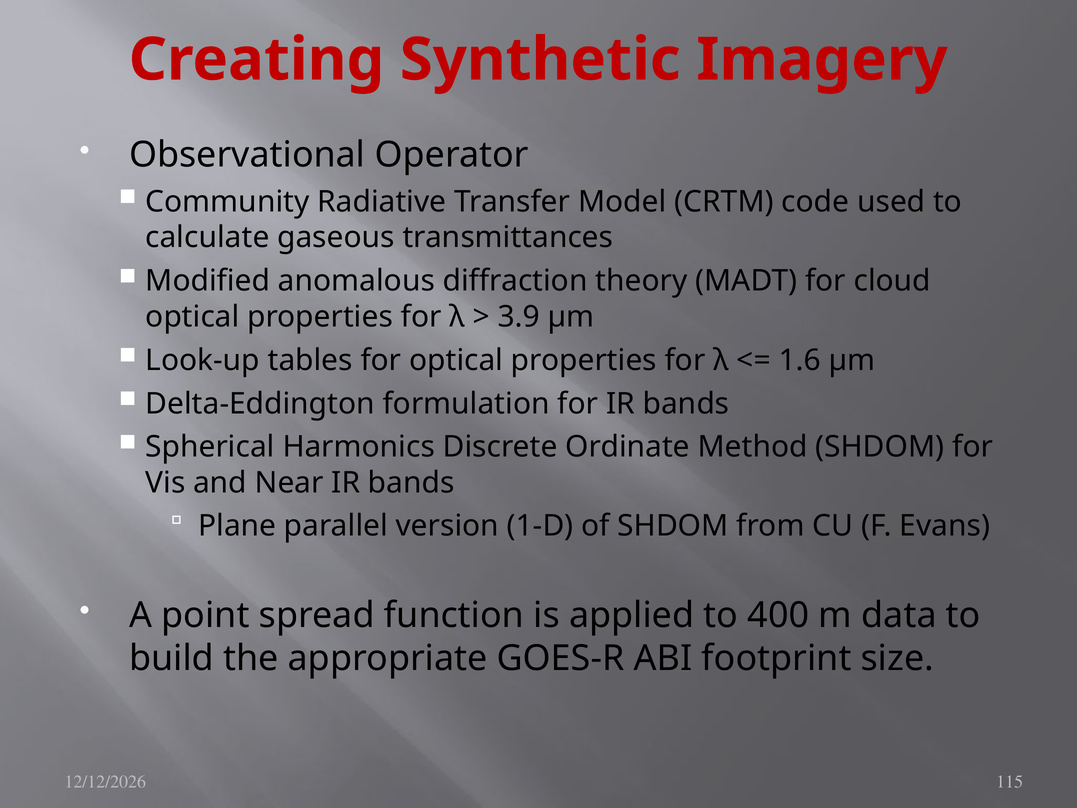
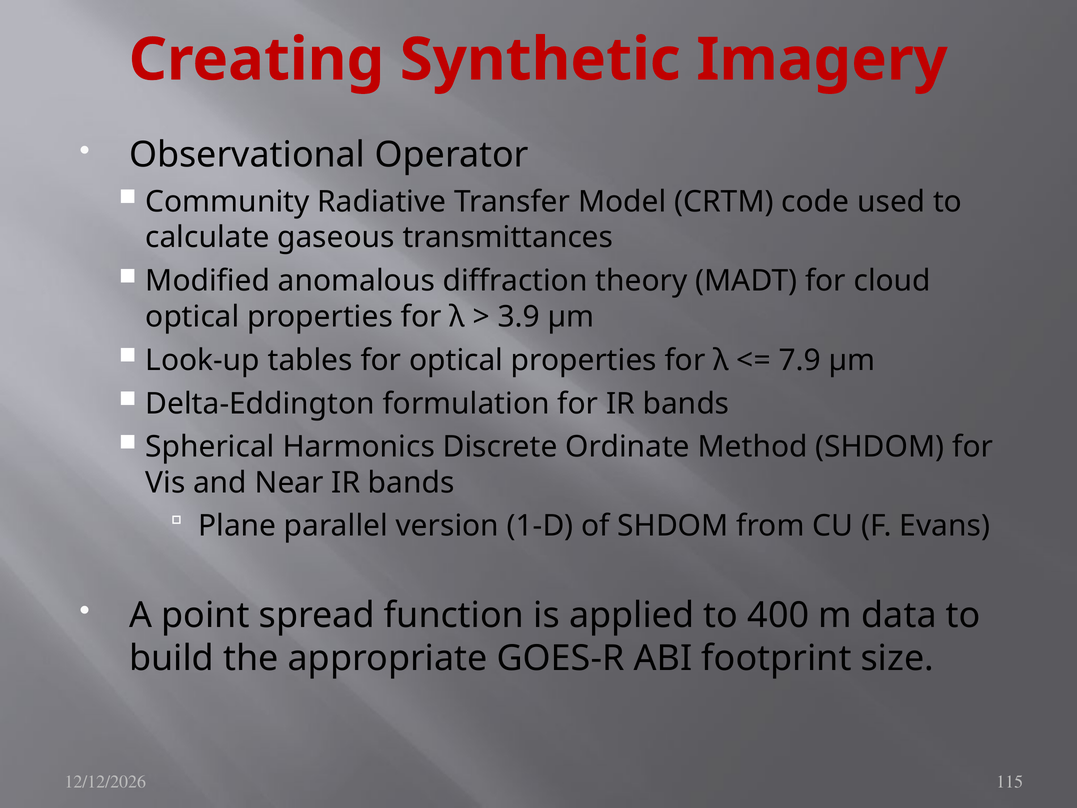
1.6: 1.6 -> 7.9
